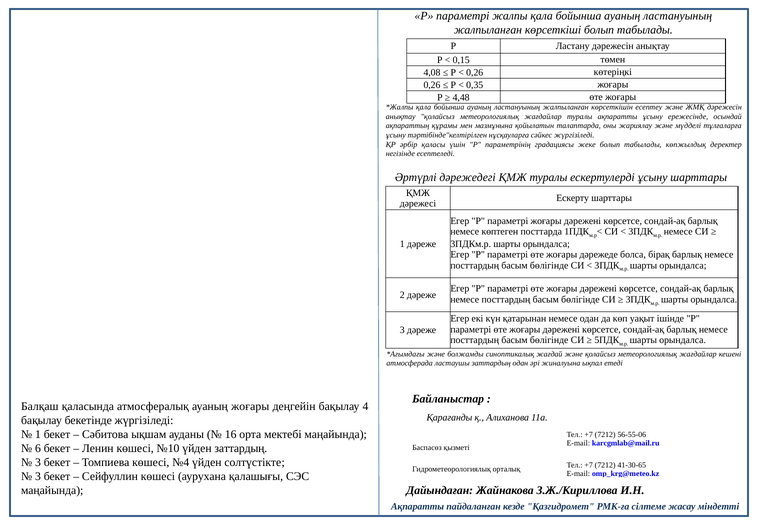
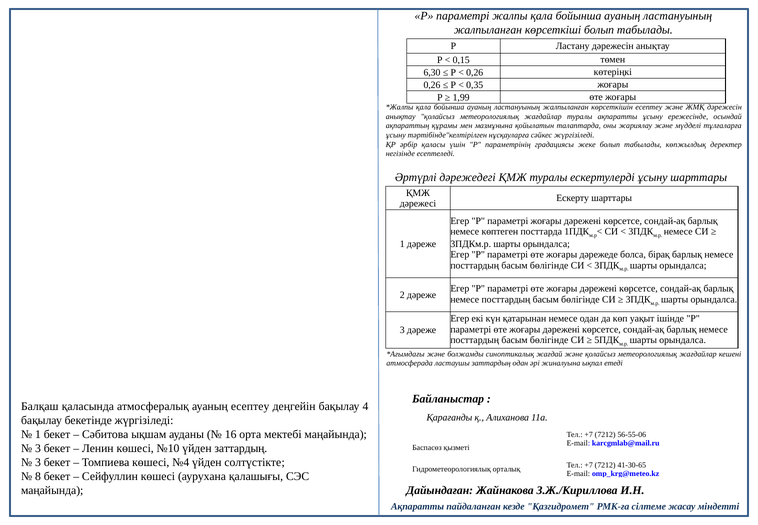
4,08: 4,08 -> 6,30
4,48: 4,48 -> 1,99
ауаның жоғары: жоғары -> есептеу
6 at (38, 448): 6 -> 3
3 at (38, 476): 3 -> 8
